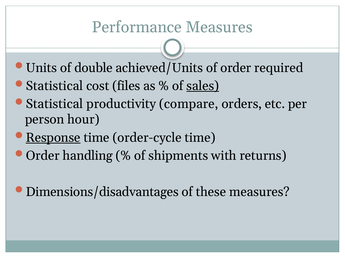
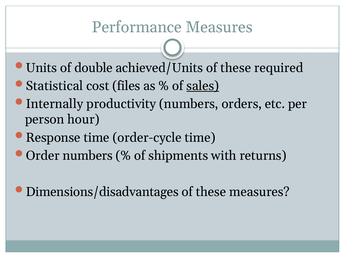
achieved/Units of order: order -> these
Statistical at (54, 104): Statistical -> Internally
productivity compare: compare -> numbers
Response underline: present -> none
Order handling: handling -> numbers
